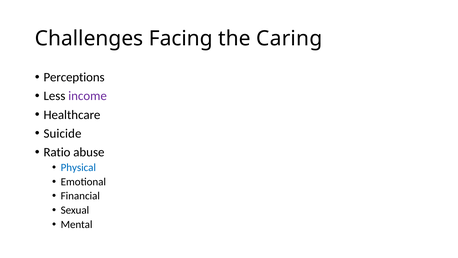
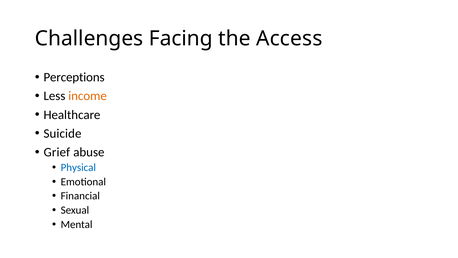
Caring: Caring -> Access
income colour: purple -> orange
Ratio: Ratio -> Grief
